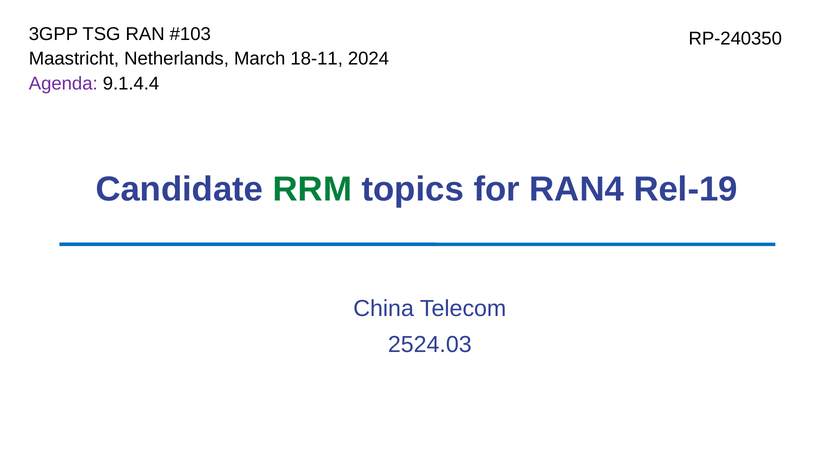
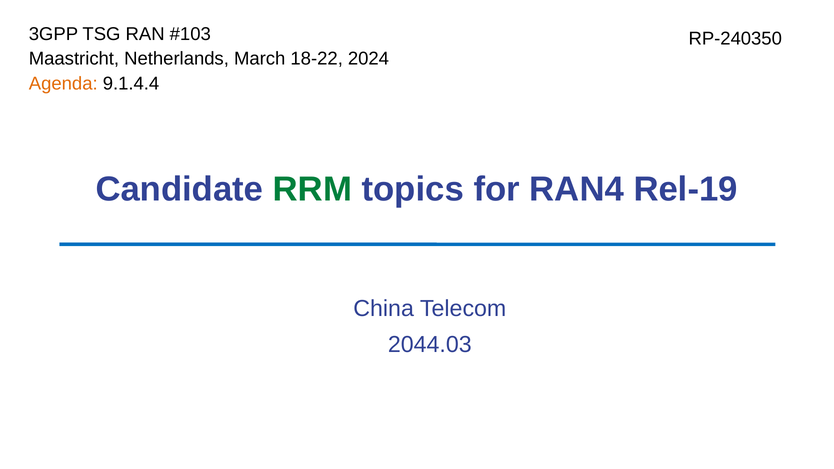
18-11: 18-11 -> 18-22
Agenda colour: purple -> orange
2524.03: 2524.03 -> 2044.03
